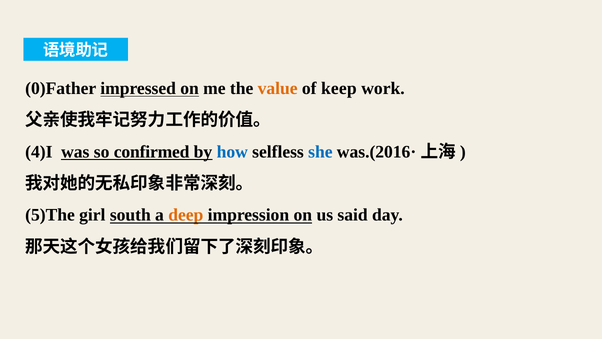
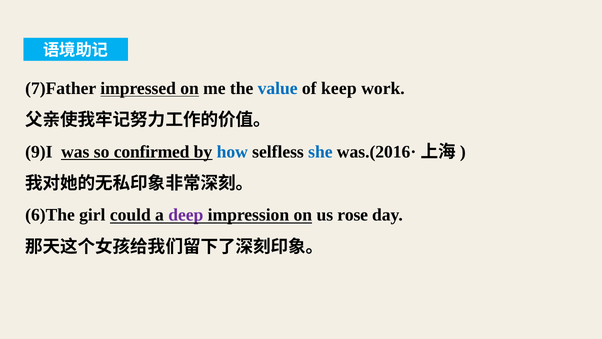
0)Father: 0)Father -> 7)Father
value colour: orange -> blue
4)I: 4)I -> 9)I
5)The: 5)The -> 6)The
south: south -> could
deep colour: orange -> purple
said: said -> rose
